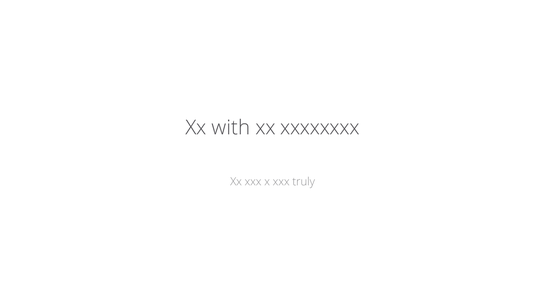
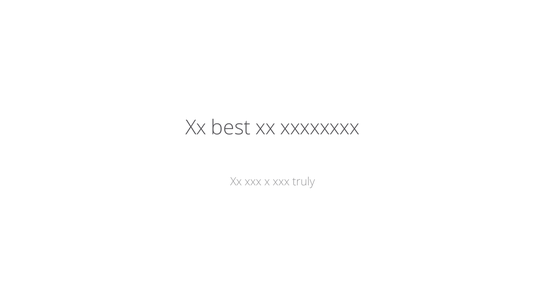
with: with -> best
